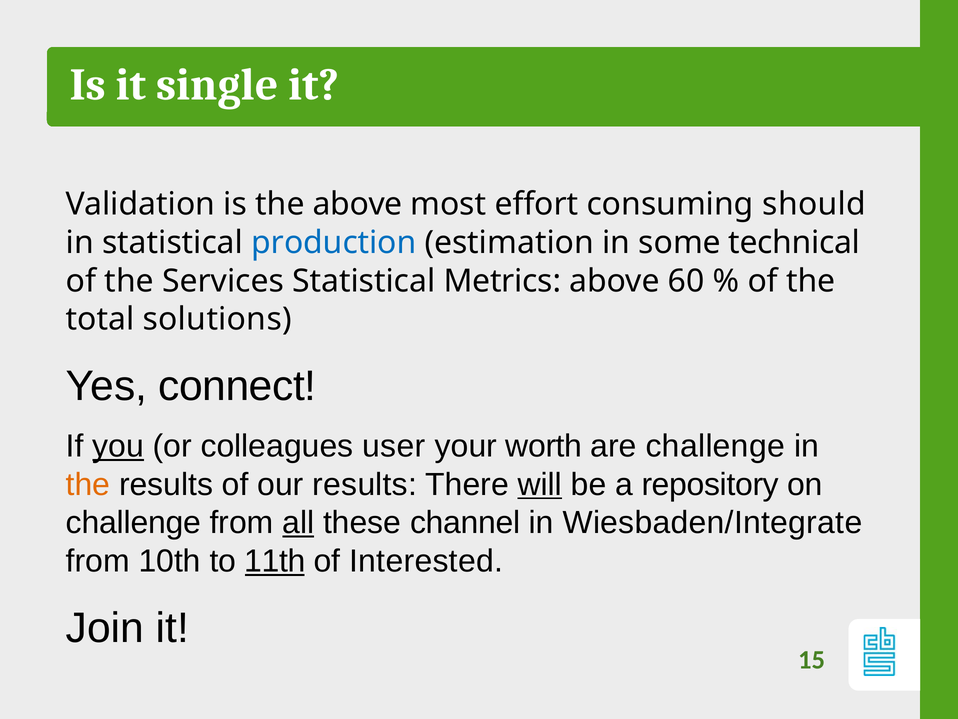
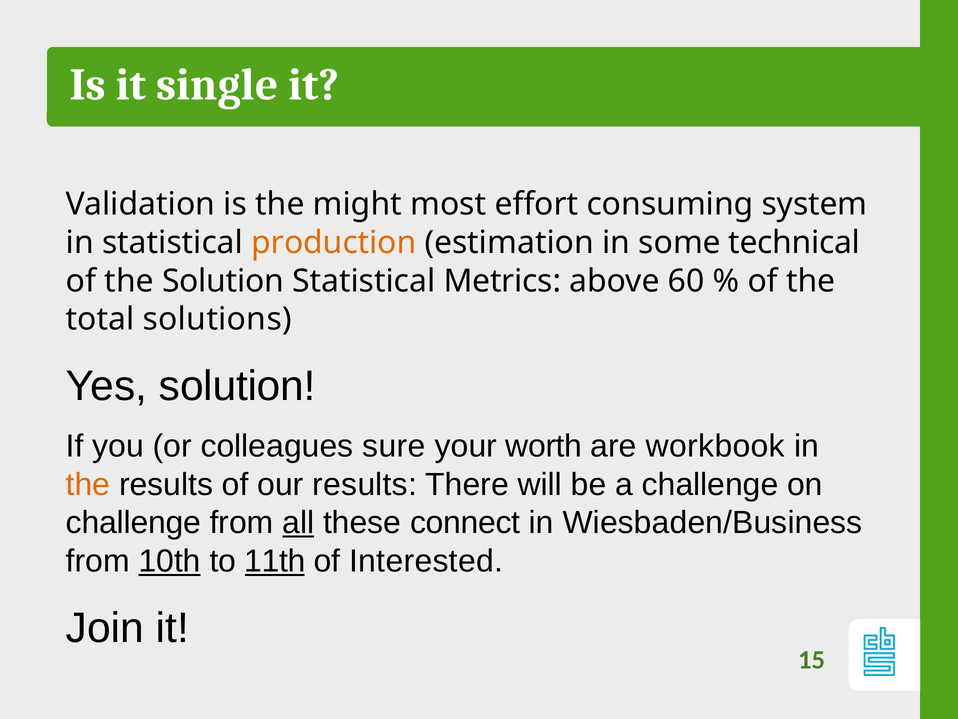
the above: above -> might
should: should -> system
production colour: blue -> orange
the Services: Services -> Solution
Yes connect: connect -> solution
you underline: present -> none
user: user -> sure
are challenge: challenge -> workbook
will underline: present -> none
a repository: repository -> challenge
channel: channel -> connect
Wiesbaden/Integrate: Wiesbaden/Integrate -> Wiesbaden/Business
10th underline: none -> present
